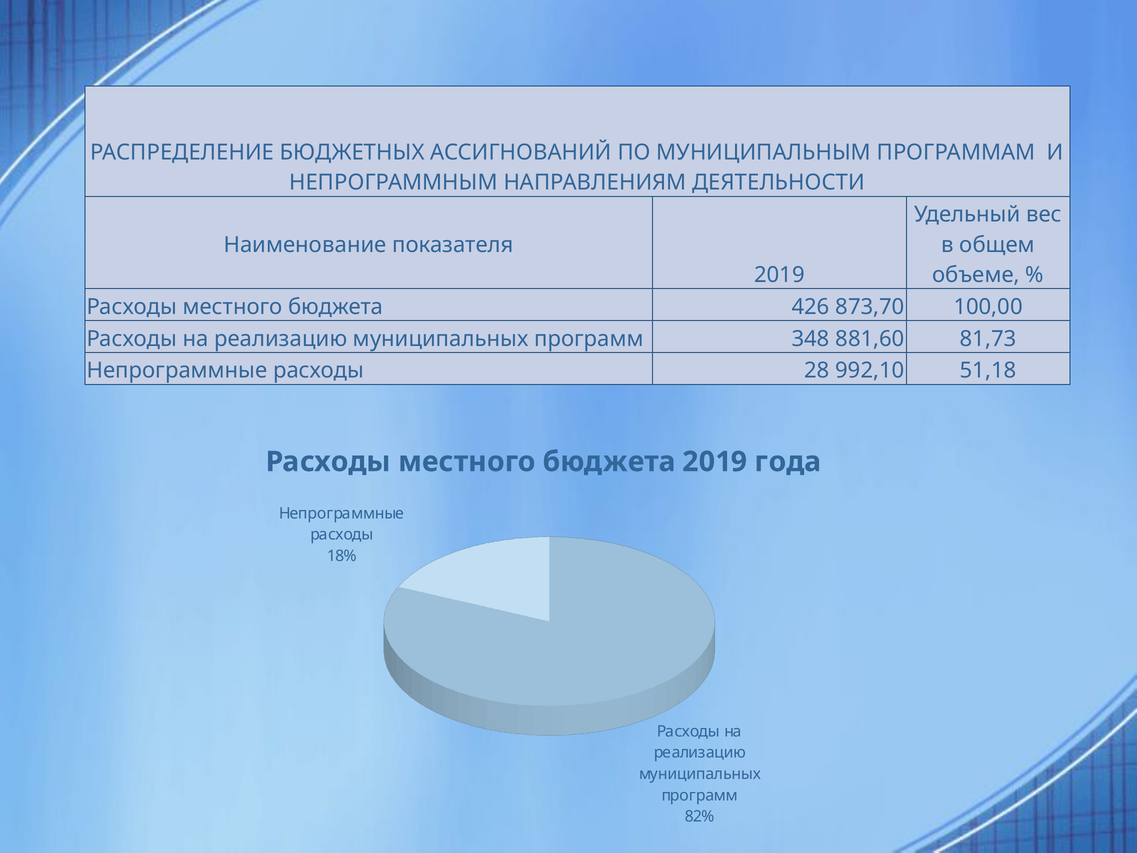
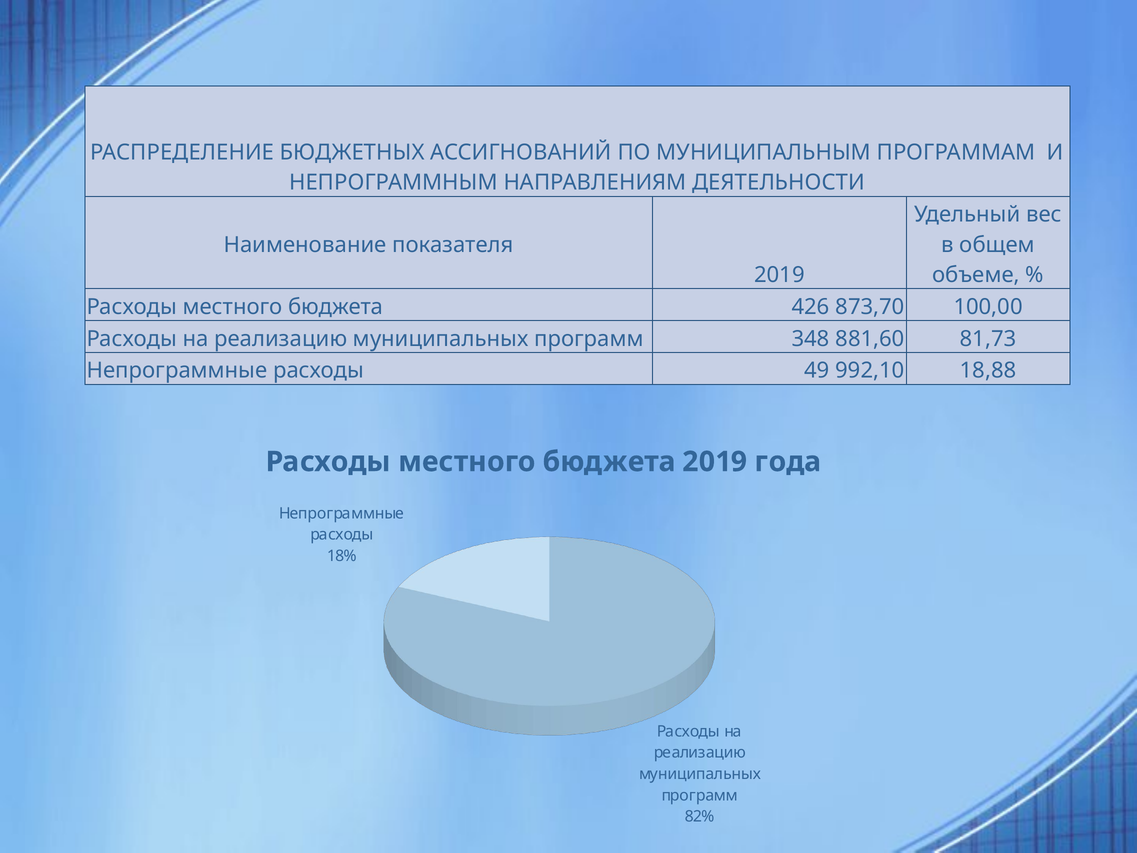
28: 28 -> 49
51,18: 51,18 -> 18,88
